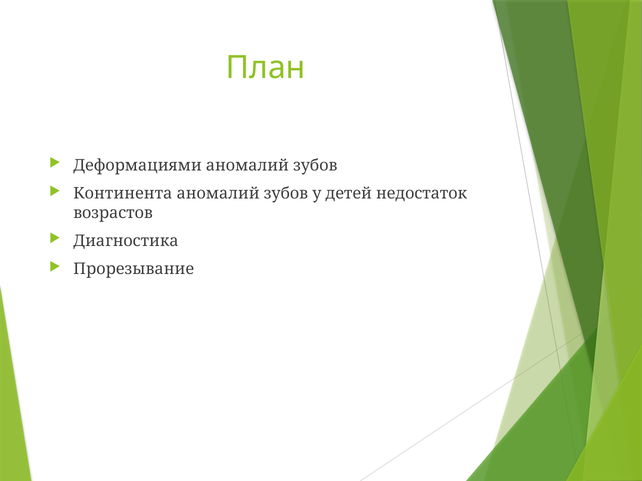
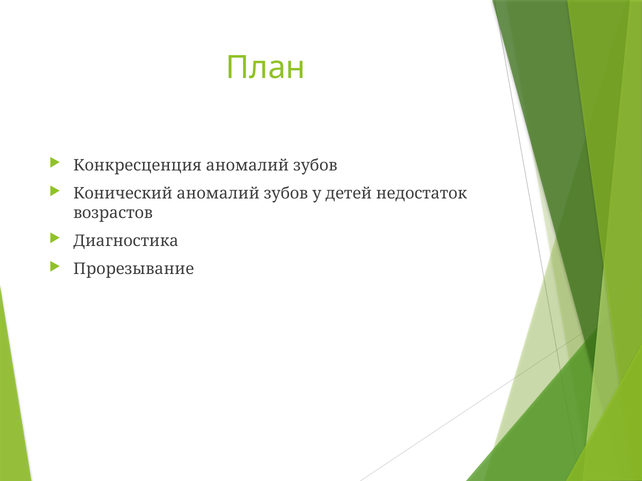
Деформациями: Деформациями -> Конкресценция
Континента: Континента -> Конический
